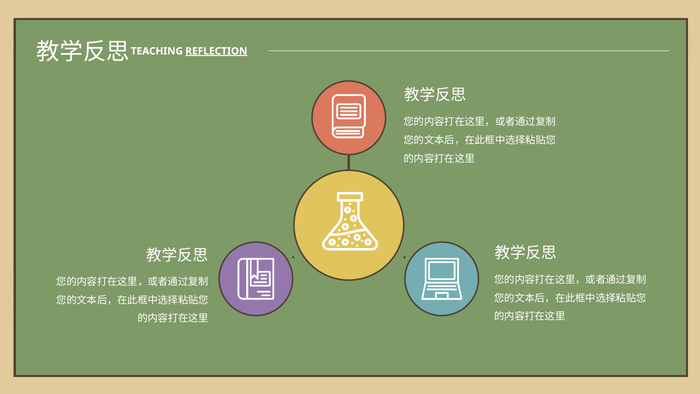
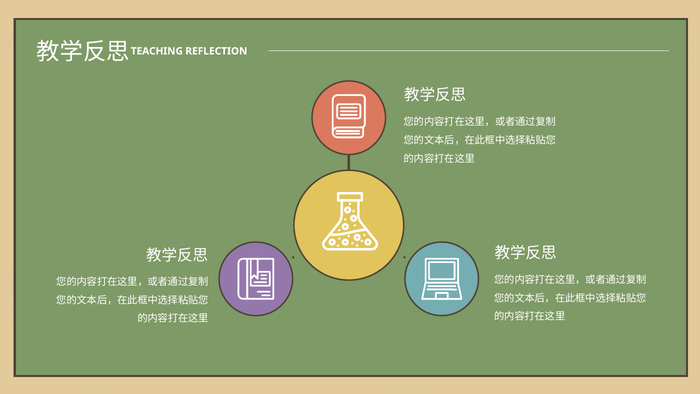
REFLECTION underline: present -> none
